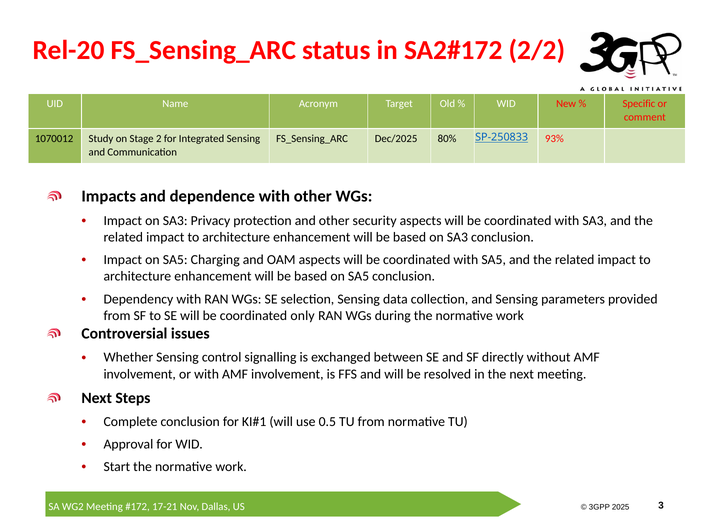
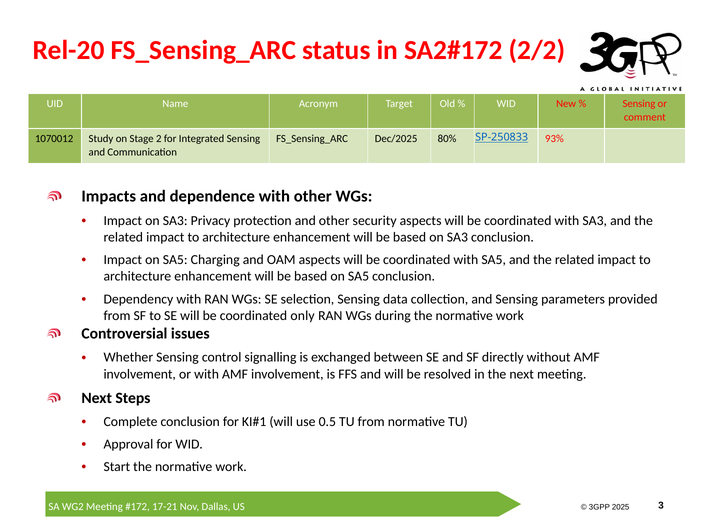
Specific at (639, 104): Specific -> Sensing
